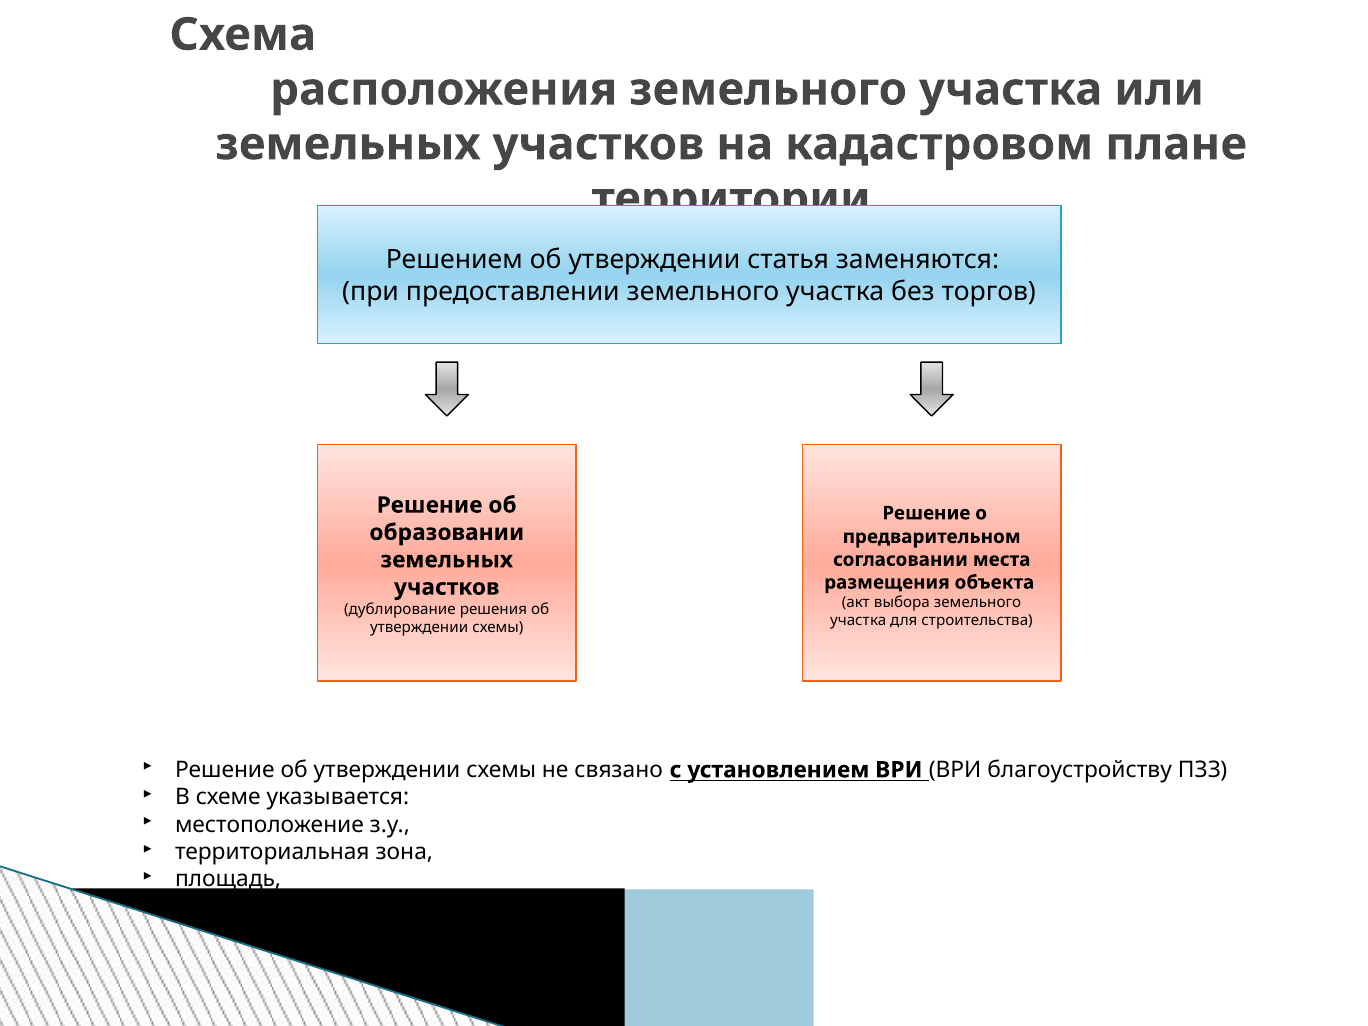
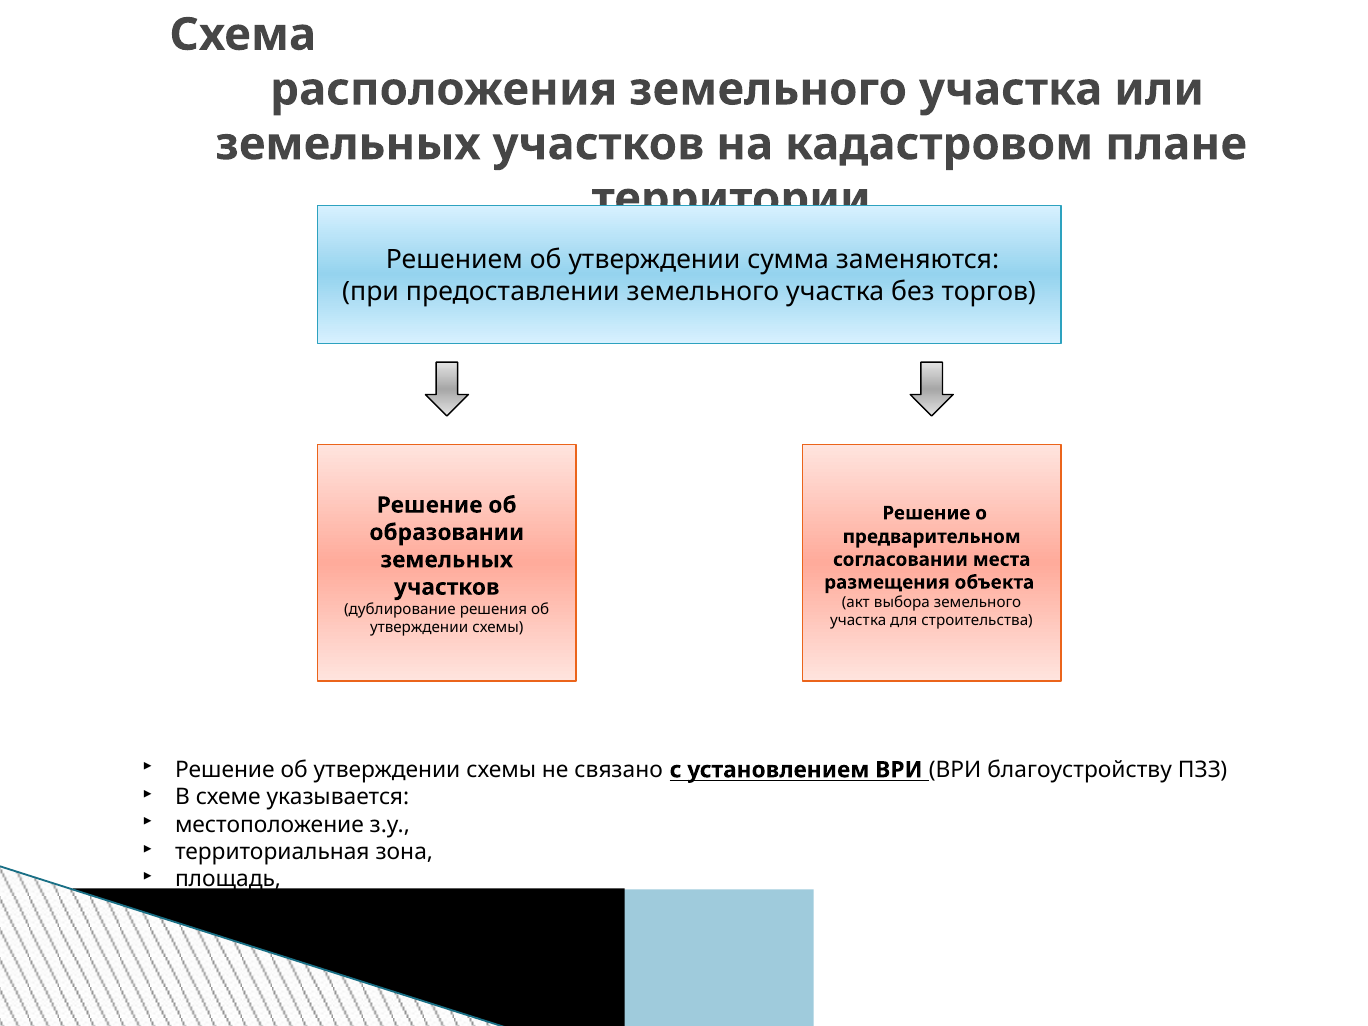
статья: статья -> сумма
